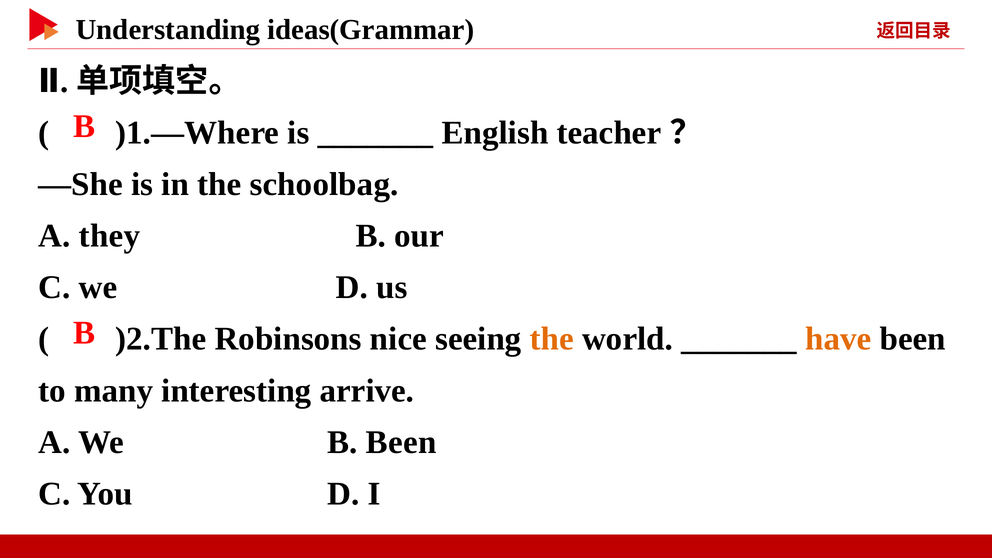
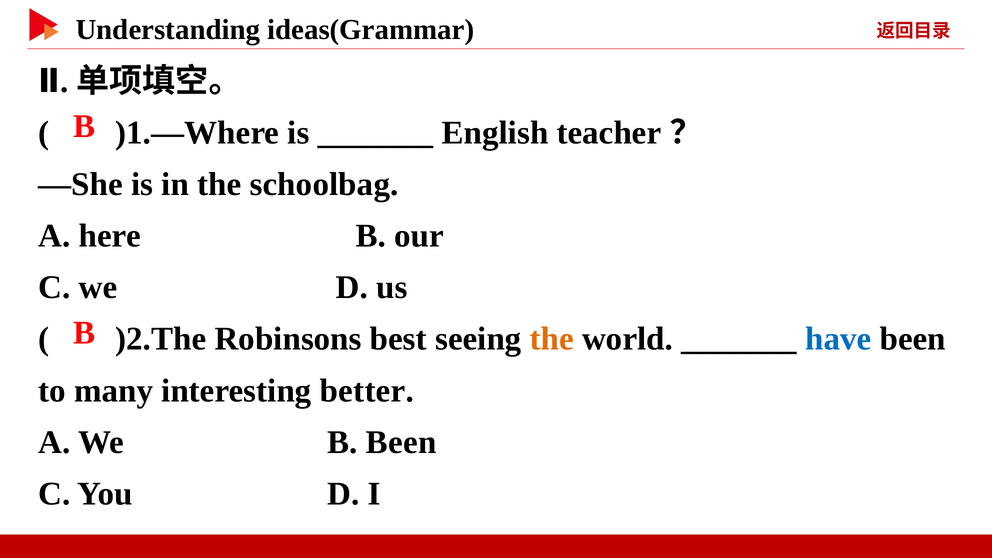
they: they -> here
nice: nice -> best
have colour: orange -> blue
arrive: arrive -> better
